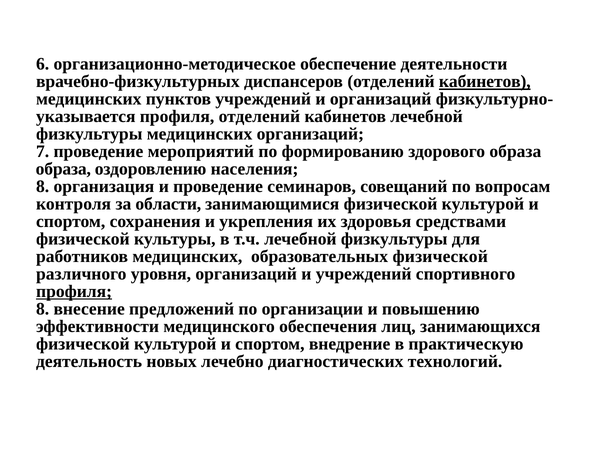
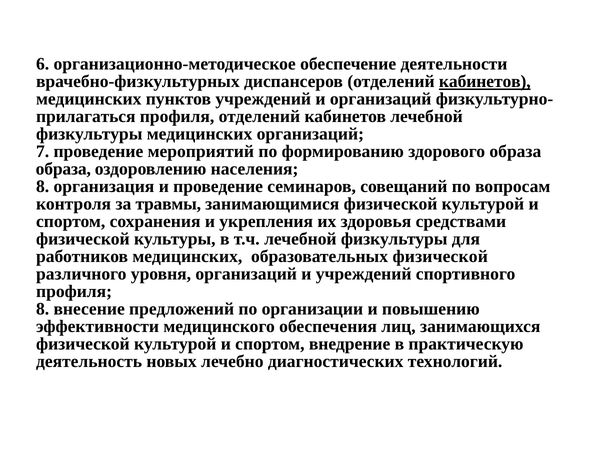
указывается: указывается -> прилагаться
области: области -> травмы
профиля at (74, 291) underline: present -> none
